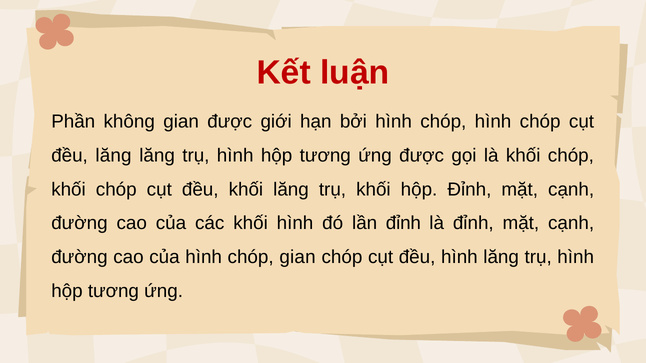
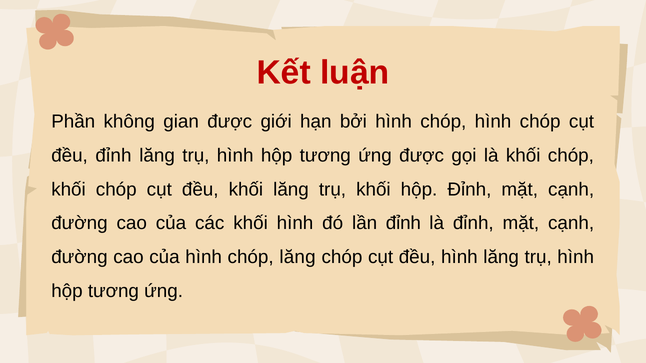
đều lăng: lăng -> đỉnh
chóp gian: gian -> lăng
